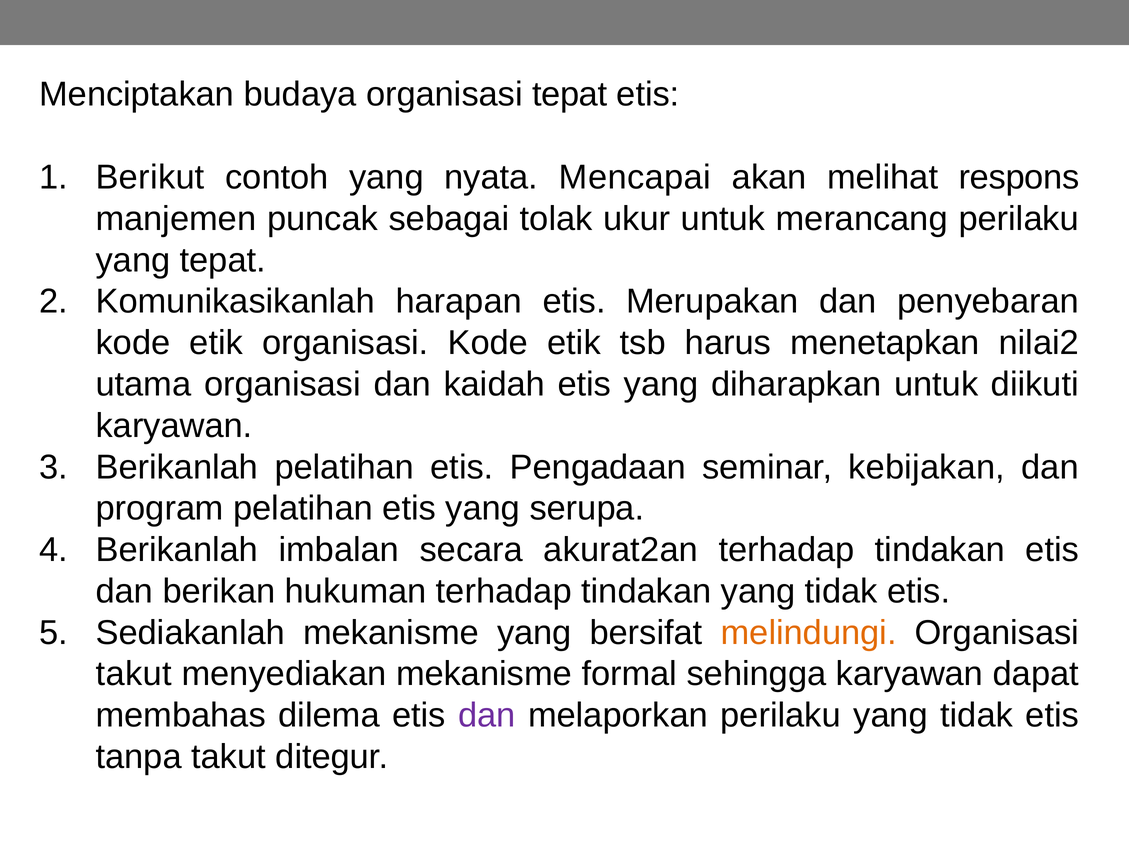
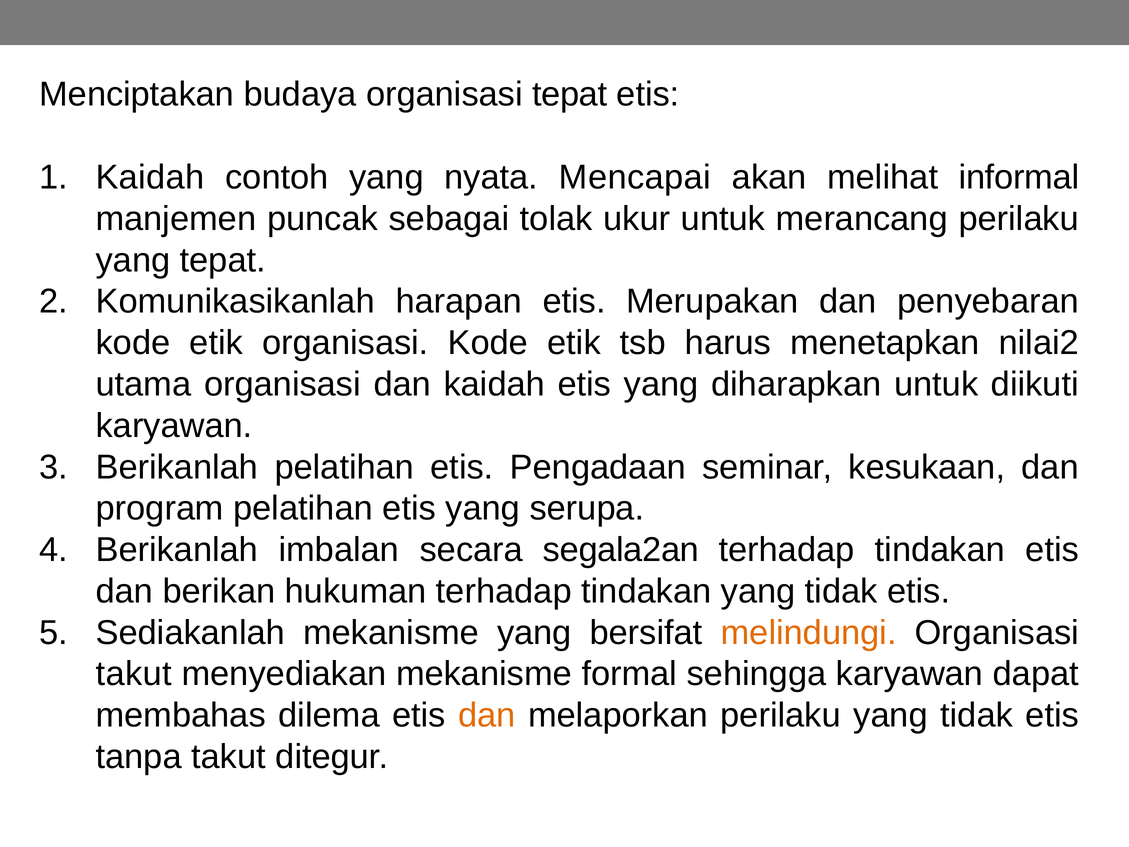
Berikut at (150, 177): Berikut -> Kaidah
respons: respons -> informal
kebijakan: kebijakan -> kesukaan
akurat2an: akurat2an -> segala2an
dan at (487, 715) colour: purple -> orange
